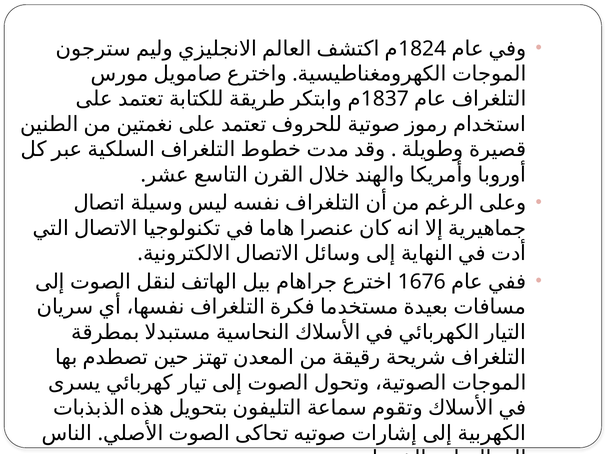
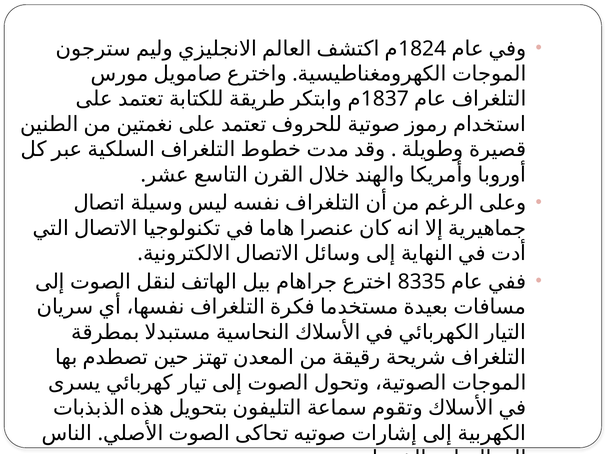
1676: 1676 -> 8335
